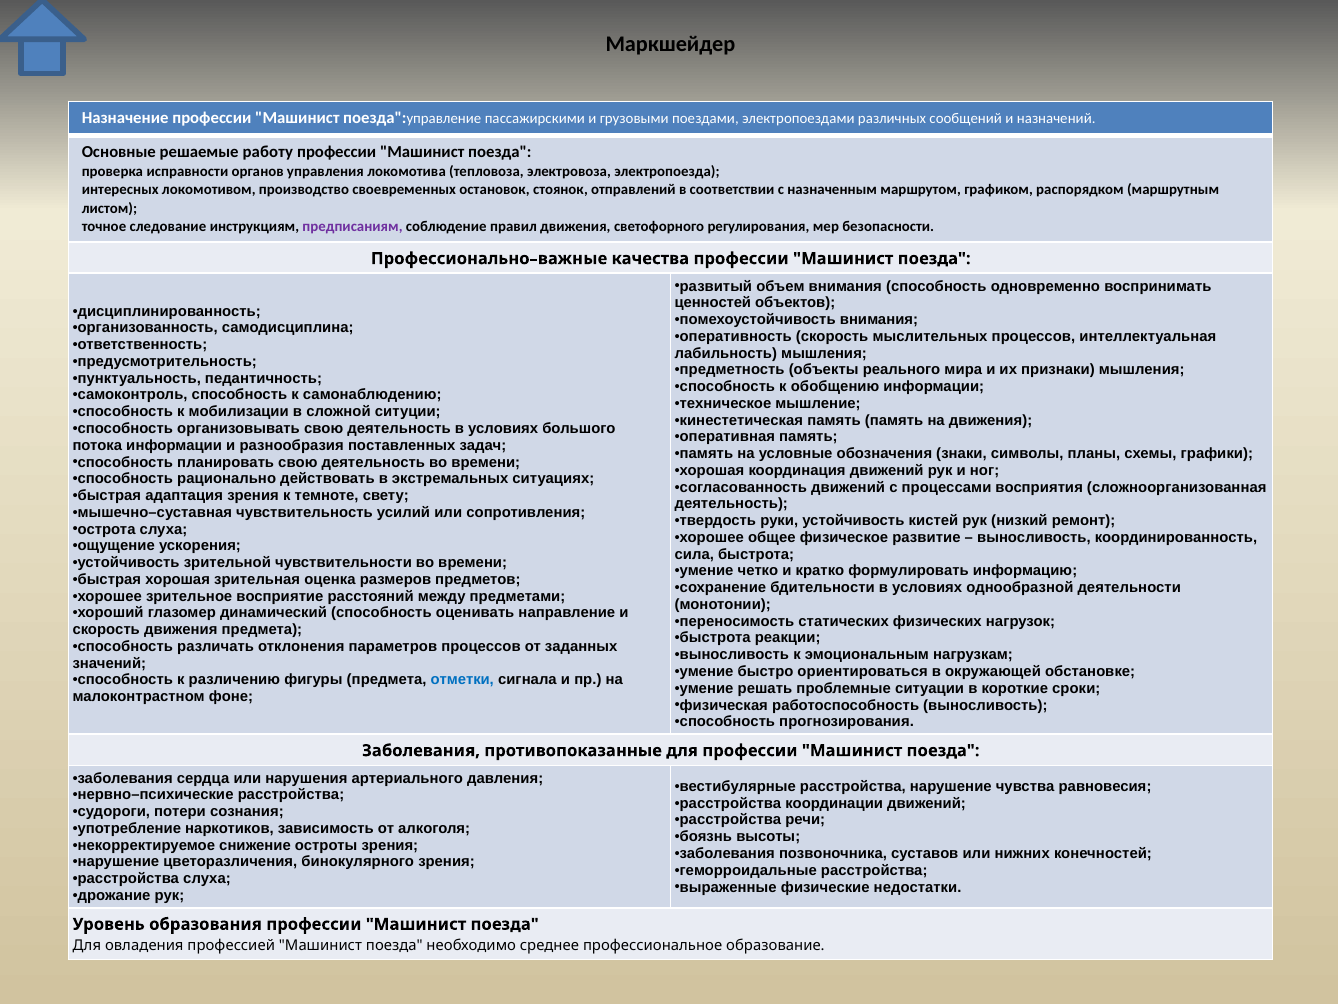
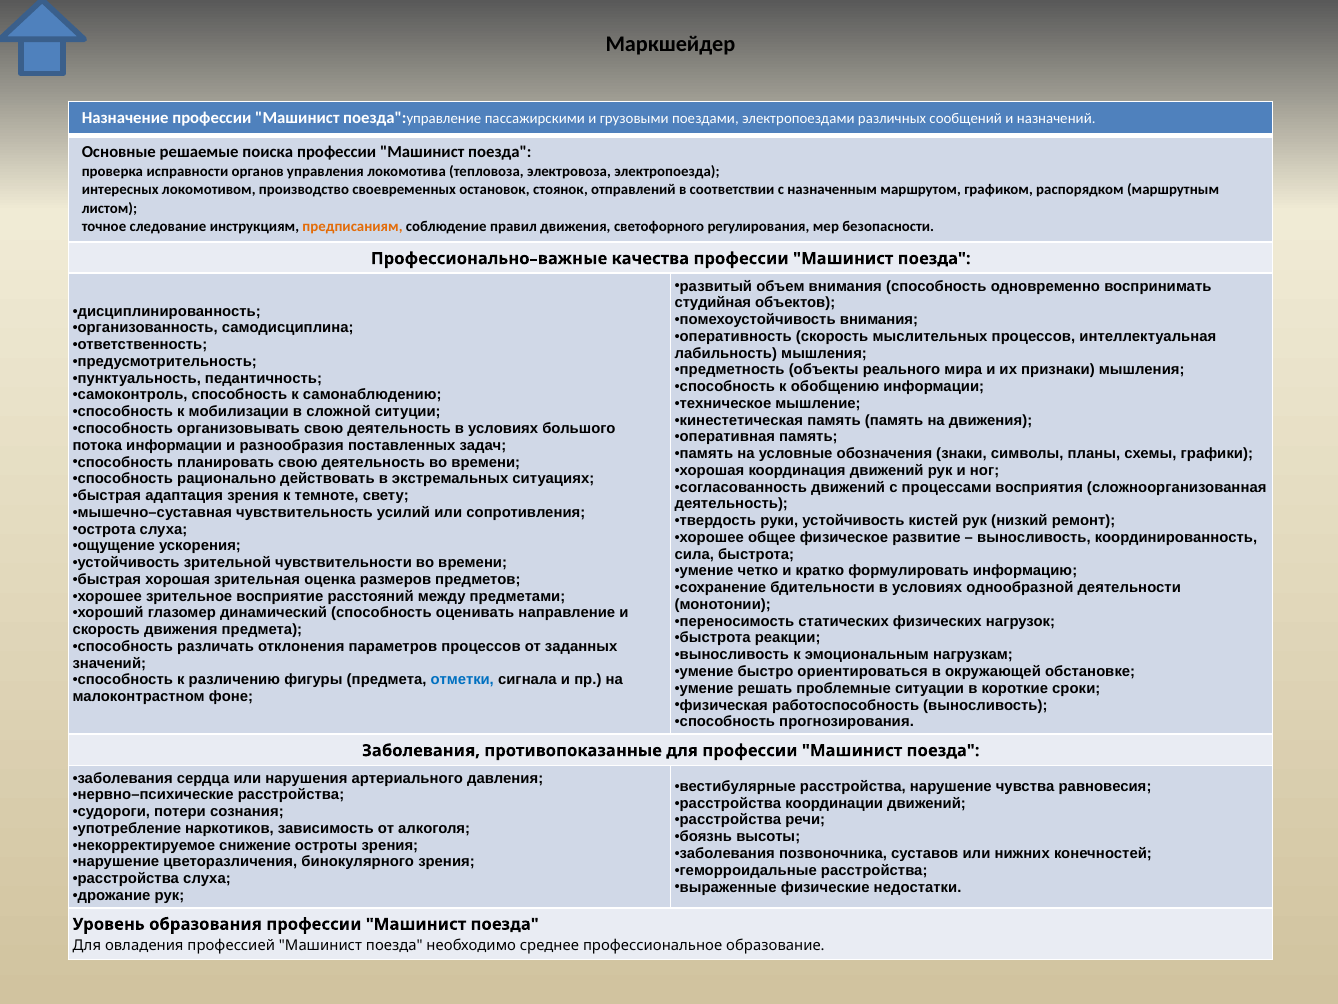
работу: работу -> поиска
предписаниям colour: purple -> orange
ценностей: ценностей -> студийная
